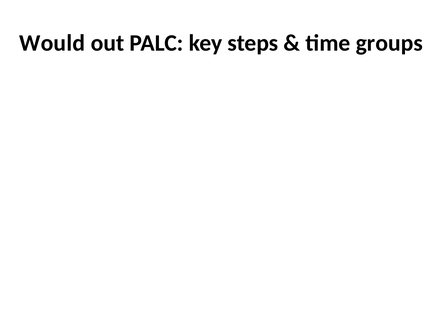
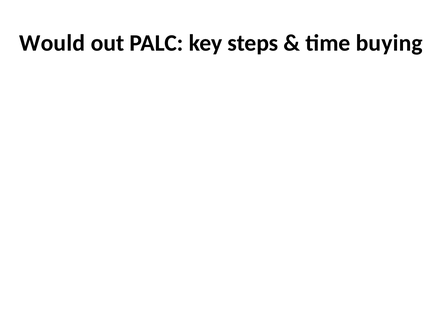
groups: groups -> buying
